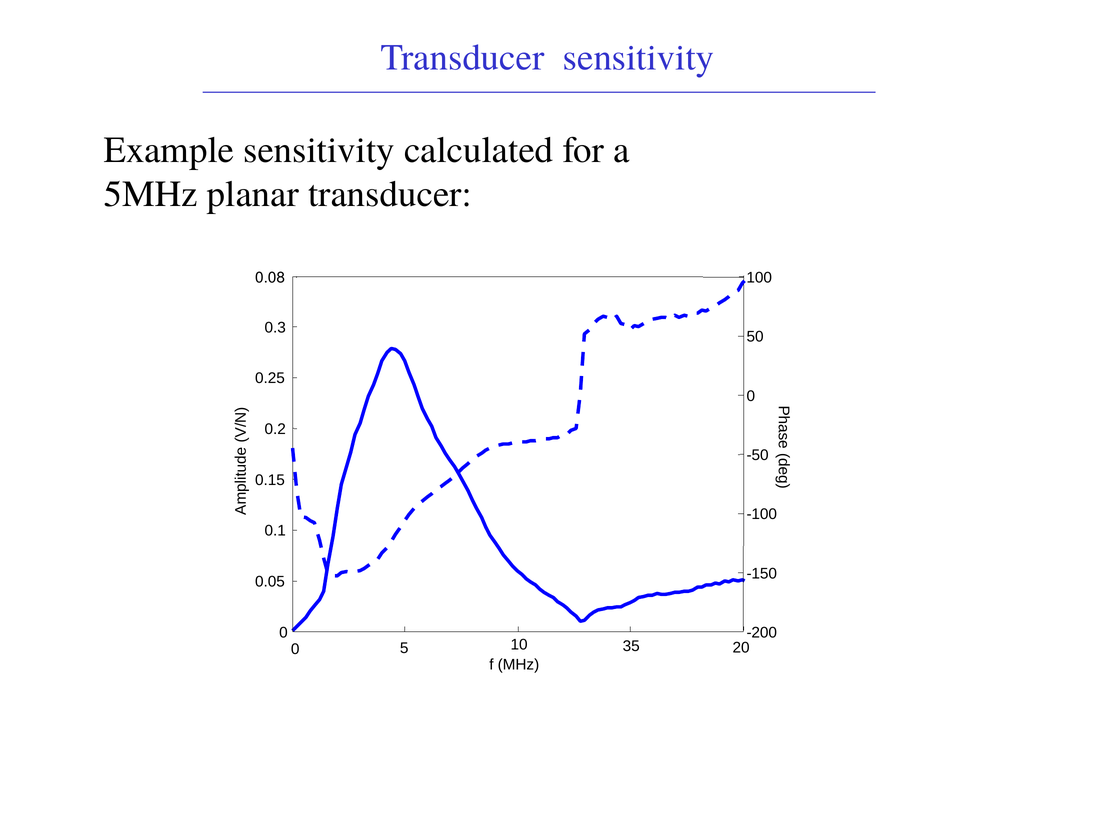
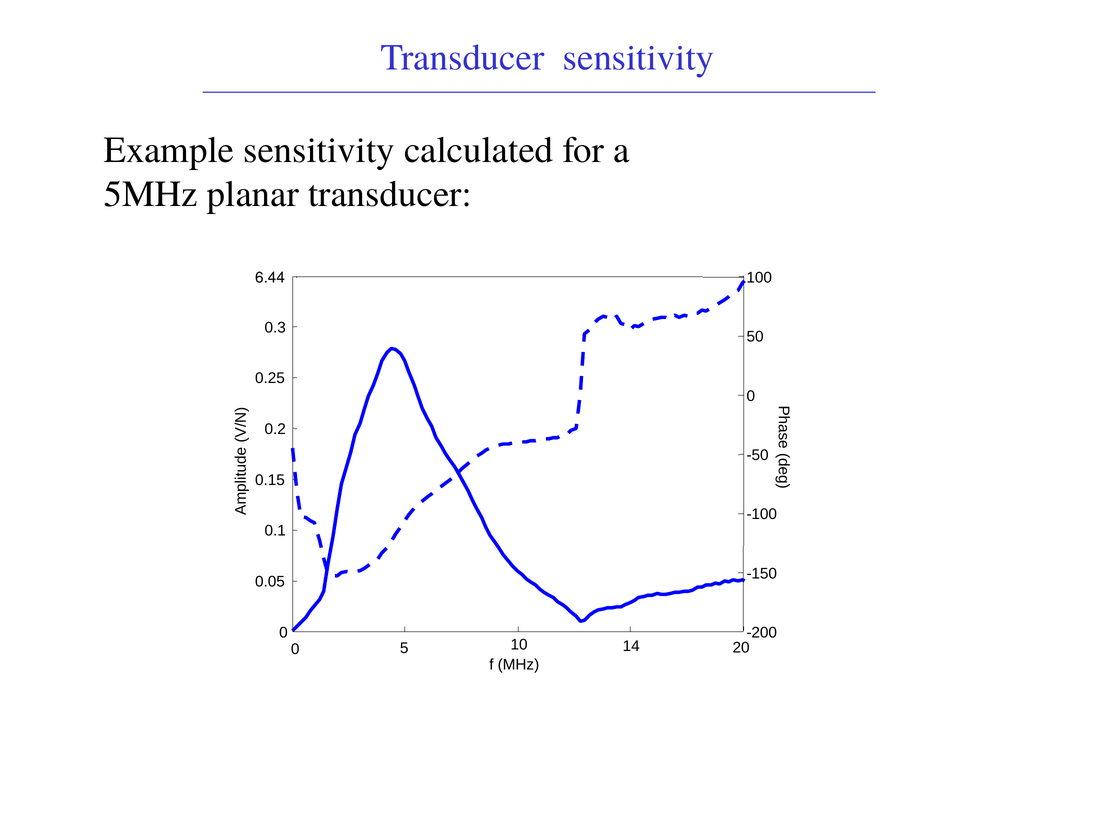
0.08: 0.08 -> 6.44
35: 35 -> 14
